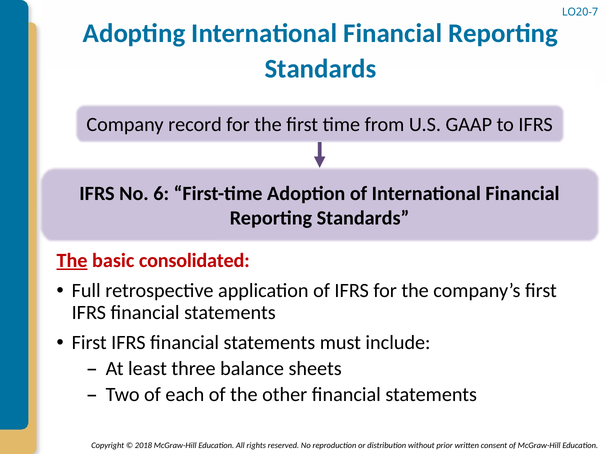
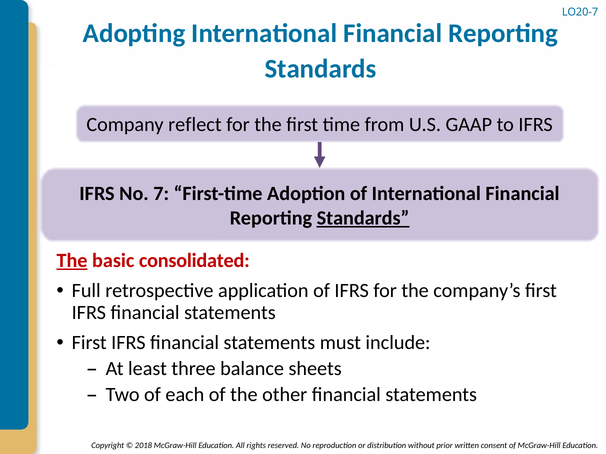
record: record -> reflect
6: 6 -> 7
Standards at (363, 218) underline: none -> present
